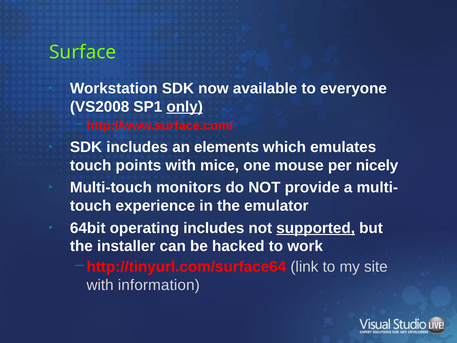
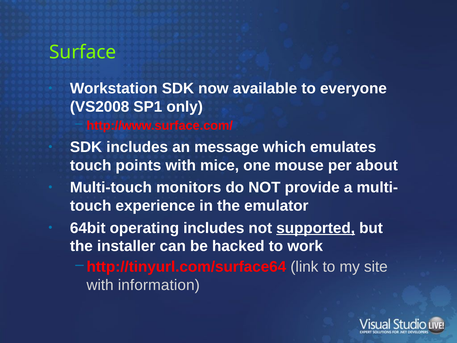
only underline: present -> none
elements: elements -> message
nicely: nicely -> about
